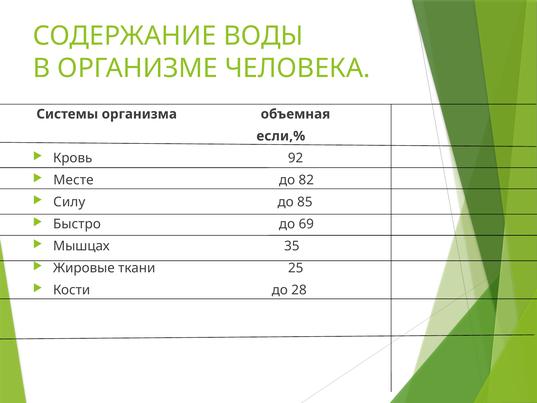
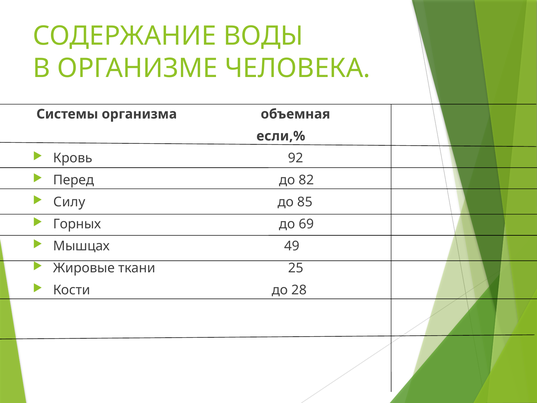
Месте: Месте -> Перед
Быстро: Быстро -> Горных
35: 35 -> 49
